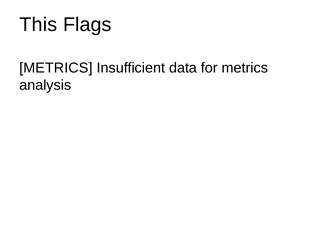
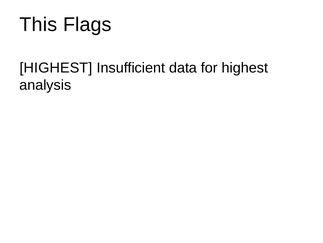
METRICS at (56, 68): METRICS -> HIGHEST
for metrics: metrics -> highest
